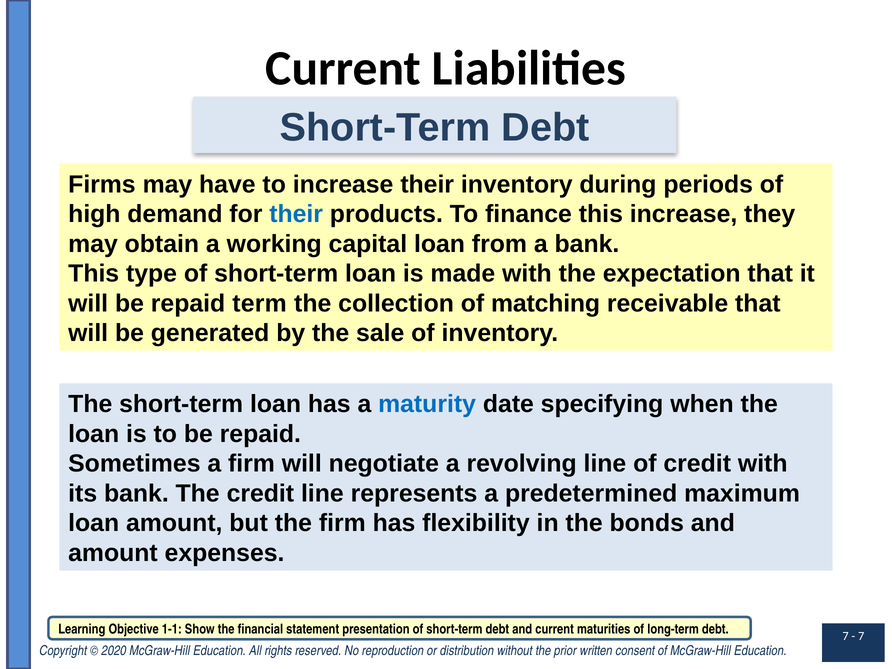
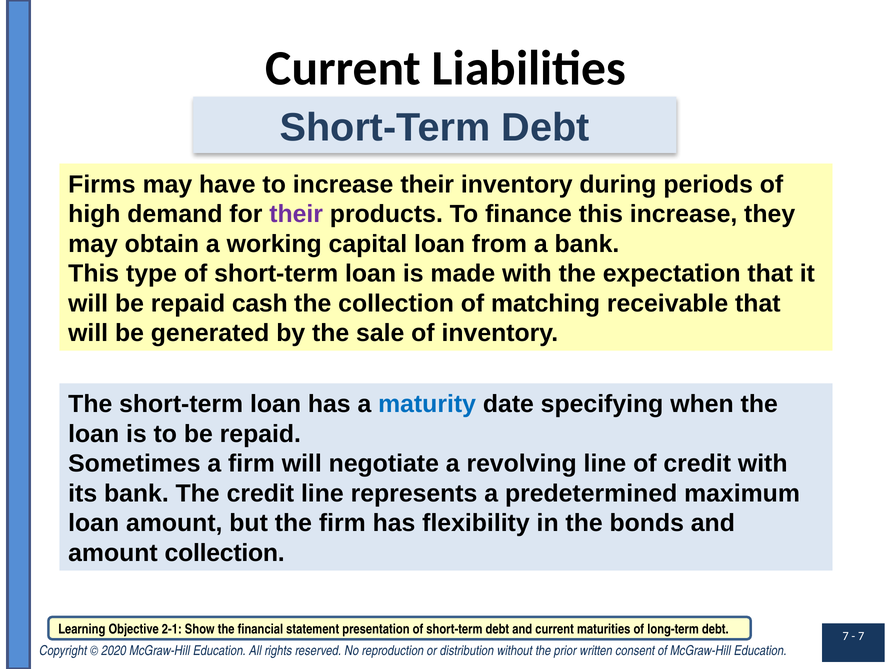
their at (296, 214) colour: blue -> purple
term: term -> cash
amount expenses: expenses -> collection
1-1: 1-1 -> 2-1
